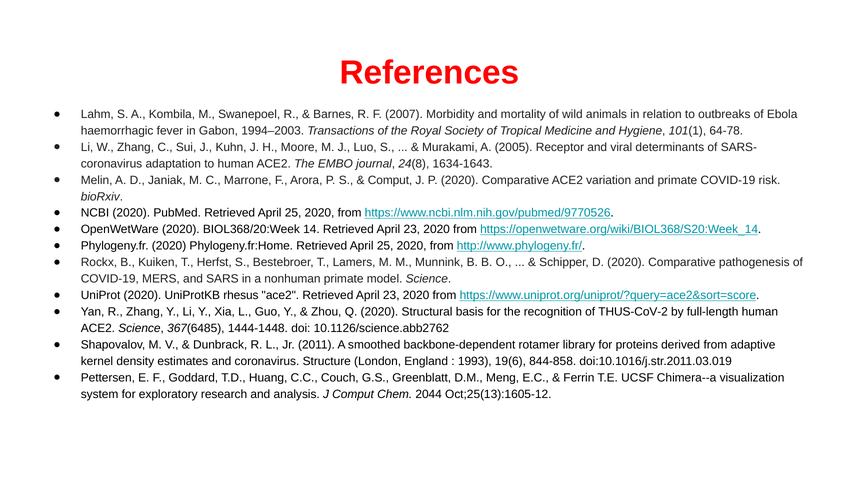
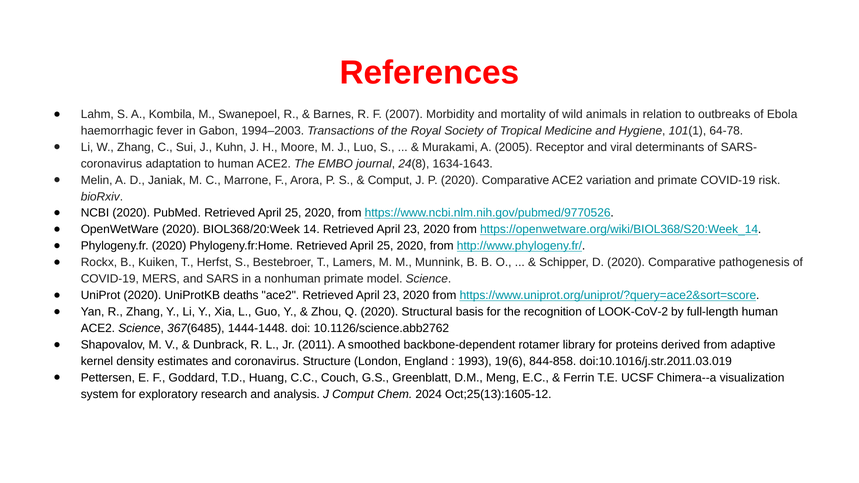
rhesus: rhesus -> deaths
THUS-CoV-2: THUS-CoV-2 -> LOOK-CoV-2
2044: 2044 -> 2024
